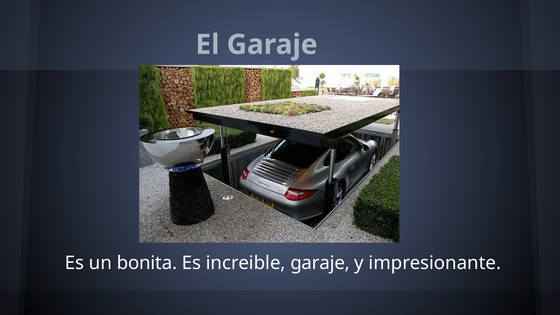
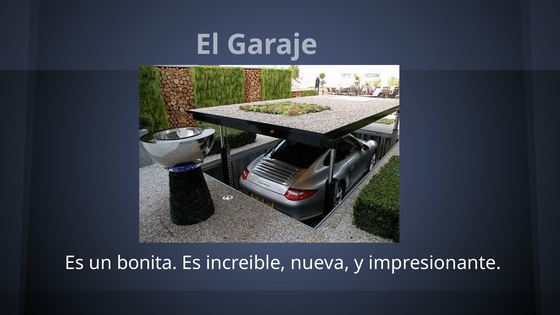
increible garaje: garaje -> nueva
